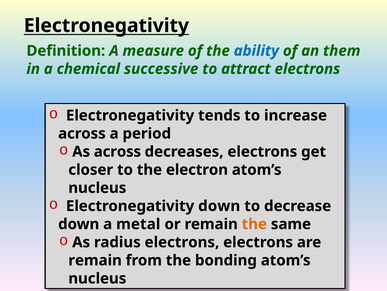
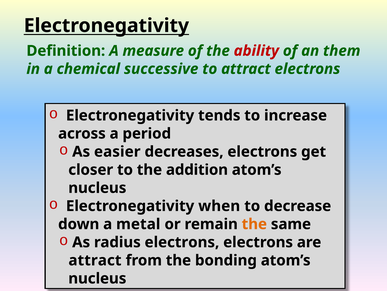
ability colour: blue -> red
As across: across -> easier
electron: electron -> addition
Electronegativity down: down -> when
remain at (95, 260): remain -> attract
